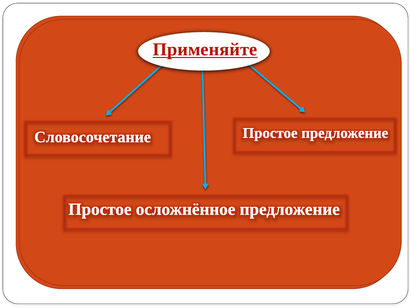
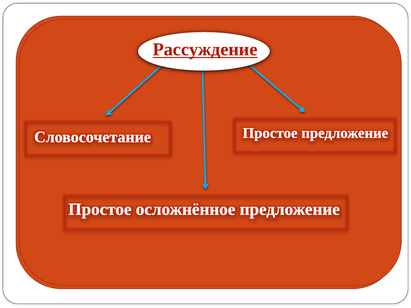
Применяйте: Применяйте -> Рассуждение
